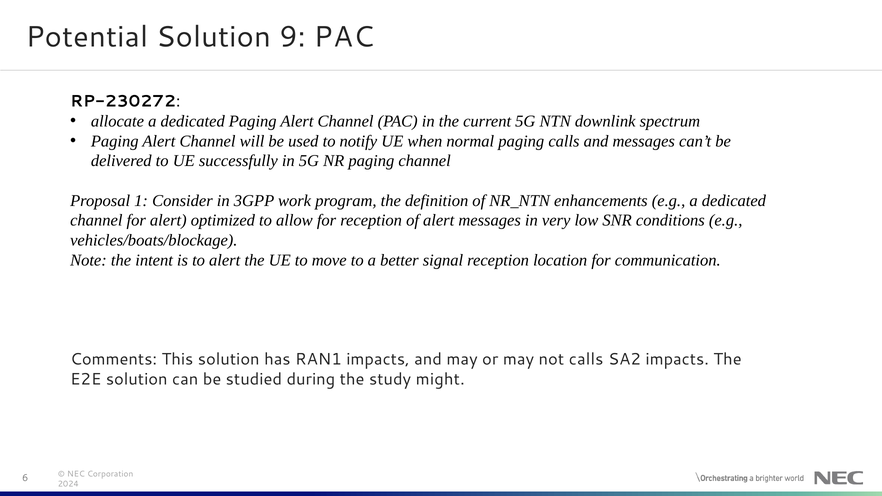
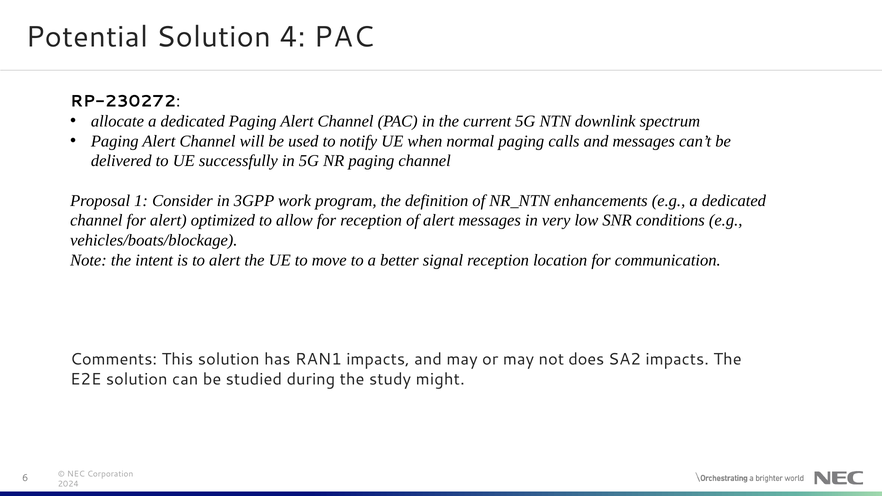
9: 9 -> 4
not calls: calls -> does
